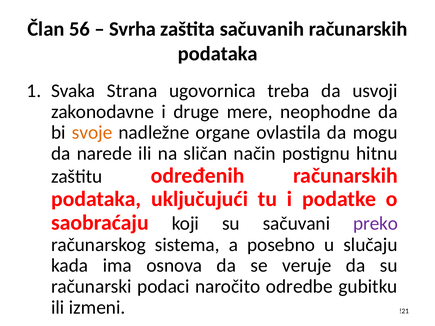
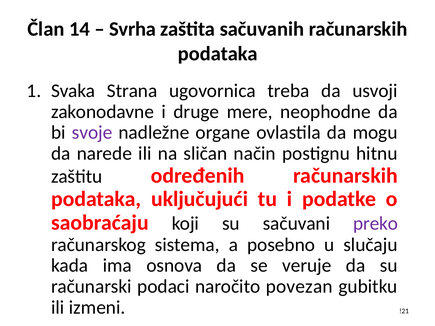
56: 56 -> 14
svoje colour: orange -> purple
odredbe: odredbe -> povezan
